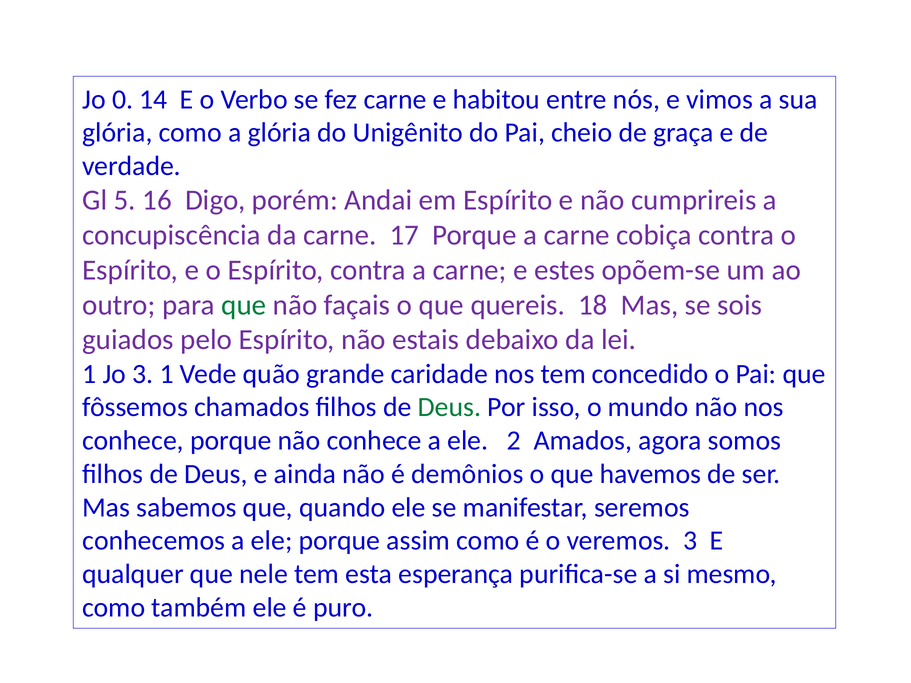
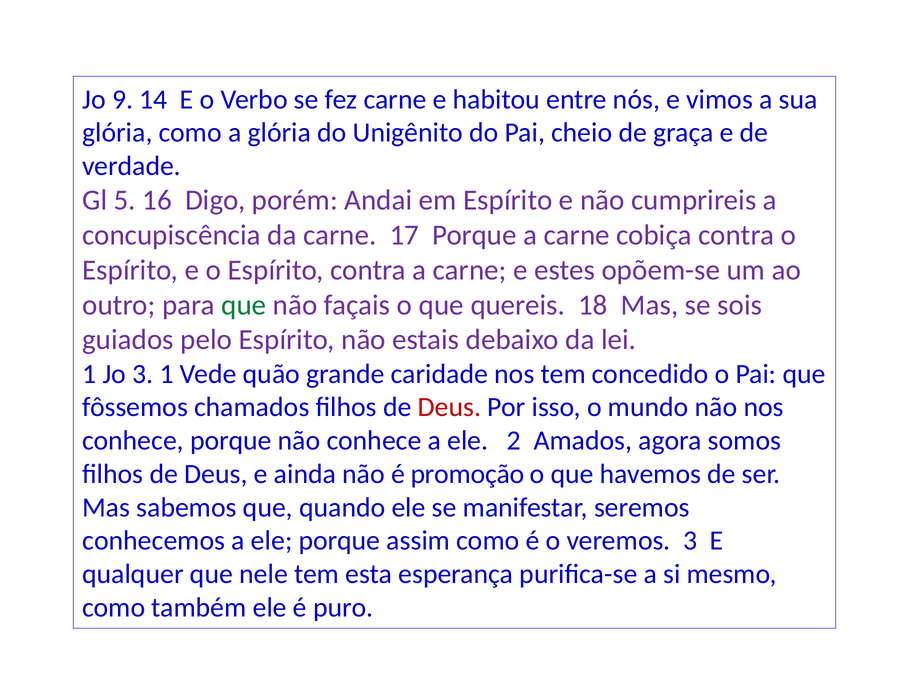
0: 0 -> 9
Deus at (449, 407) colour: green -> red
demônios: demônios -> promoção
